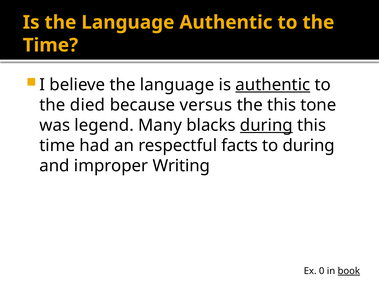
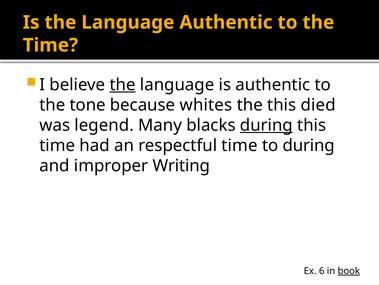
the at (123, 85) underline: none -> present
authentic at (273, 85) underline: present -> none
died: died -> tone
versus: versus -> whites
tone: tone -> died
respectful facts: facts -> time
0: 0 -> 6
